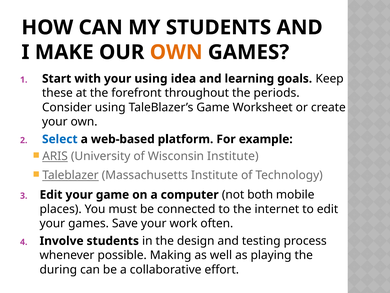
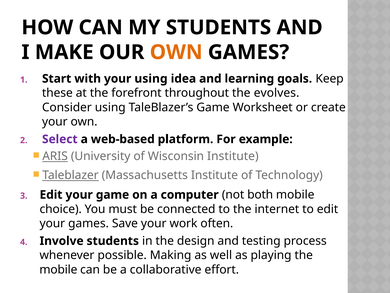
periods: periods -> evolves
Select colour: blue -> purple
places: places -> choice
during at (58, 269): during -> mobile
